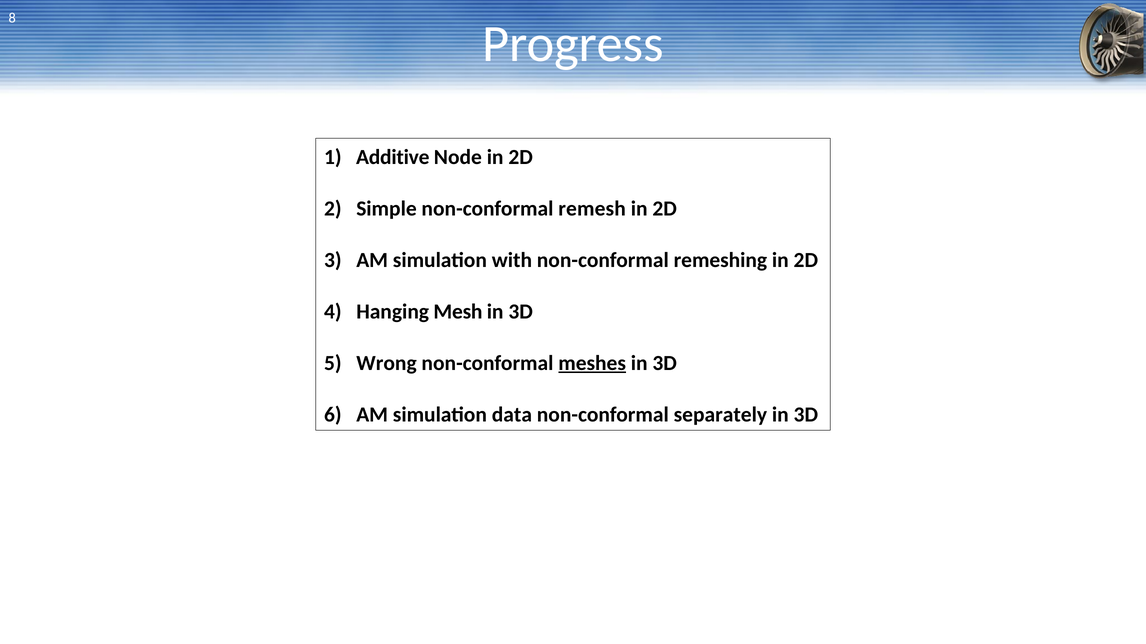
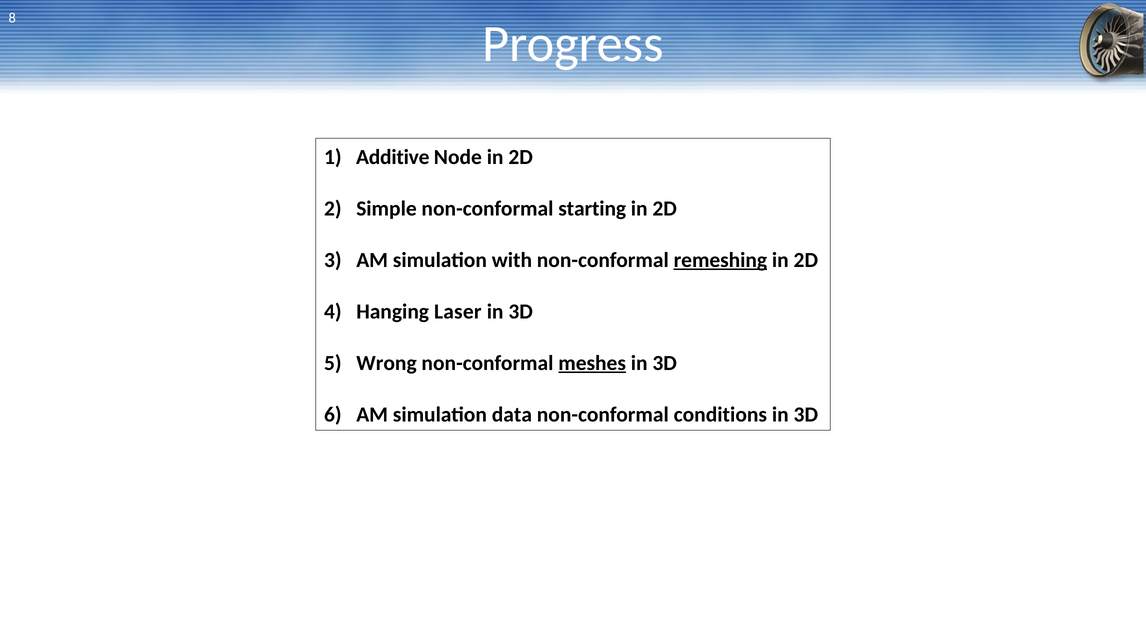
remesh: remesh -> starting
remeshing underline: none -> present
Mesh: Mesh -> Laser
separately: separately -> conditions
